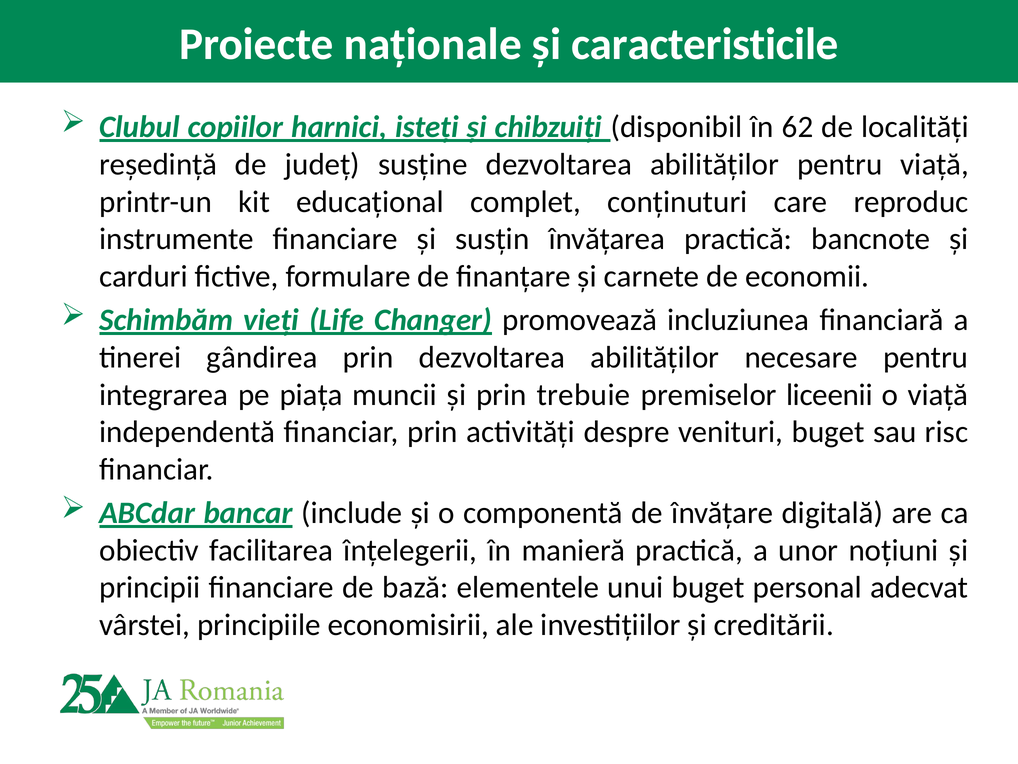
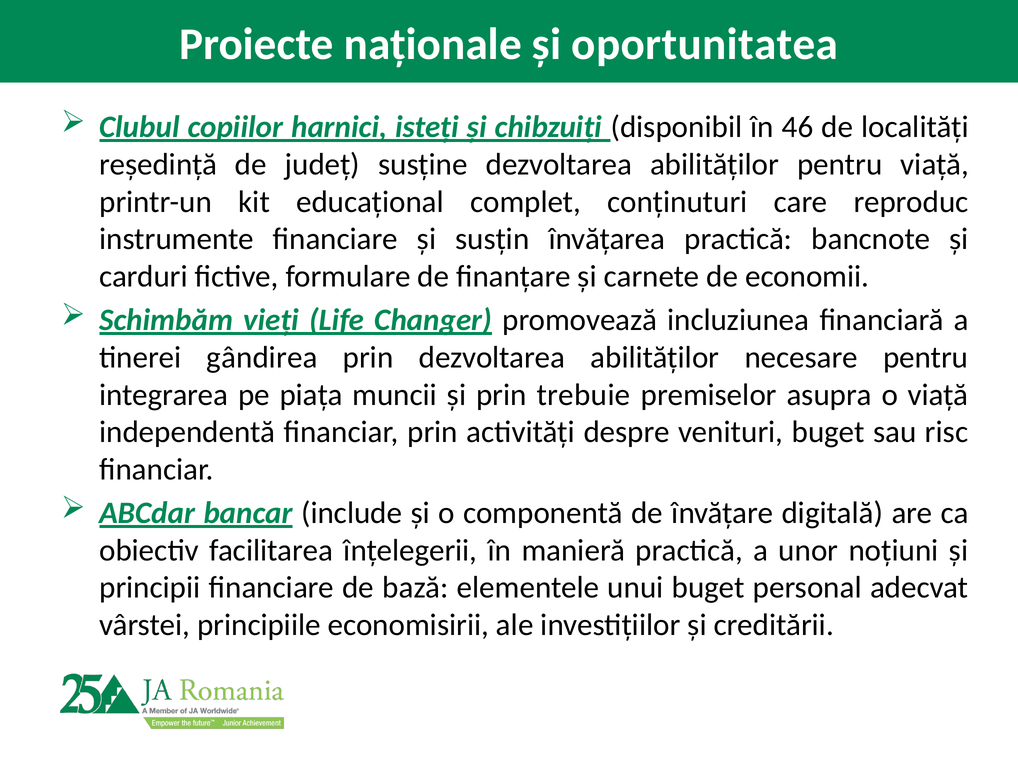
caracteristicile: caracteristicile -> oportunitatea
62: 62 -> 46
liceenii: liceenii -> asupra
